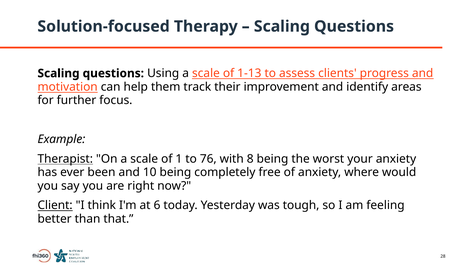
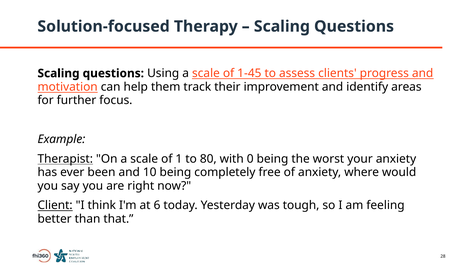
1-13: 1-13 -> 1-45
76: 76 -> 80
8: 8 -> 0
